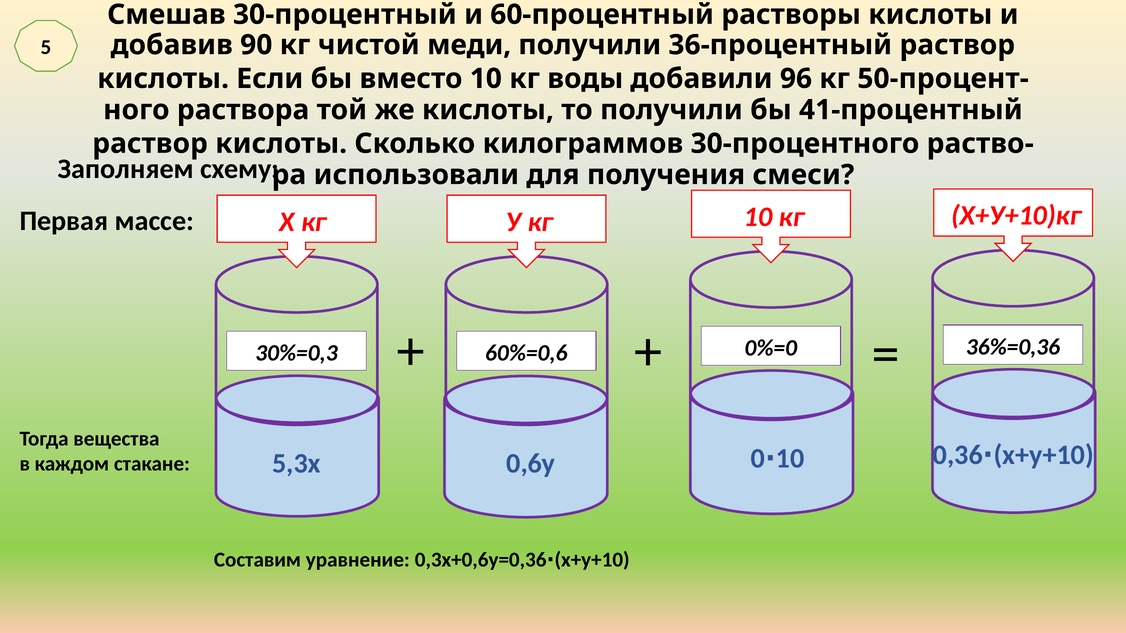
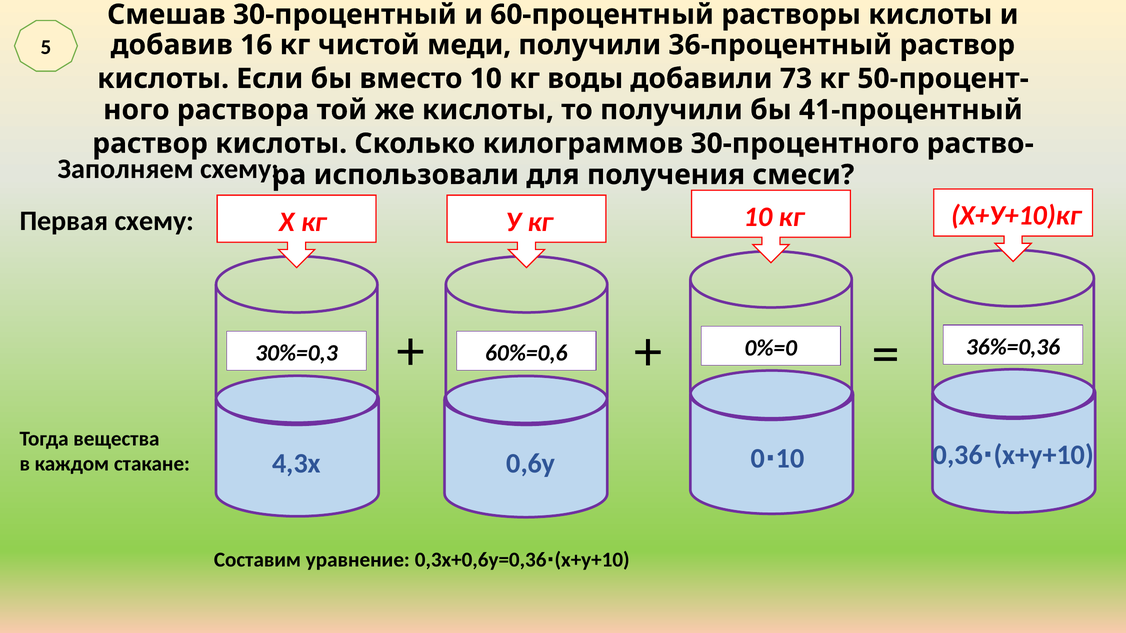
90: 90 -> 16
96: 96 -> 73
Первая массе: массе -> схему
5,3х: 5,3х -> 4,3х
